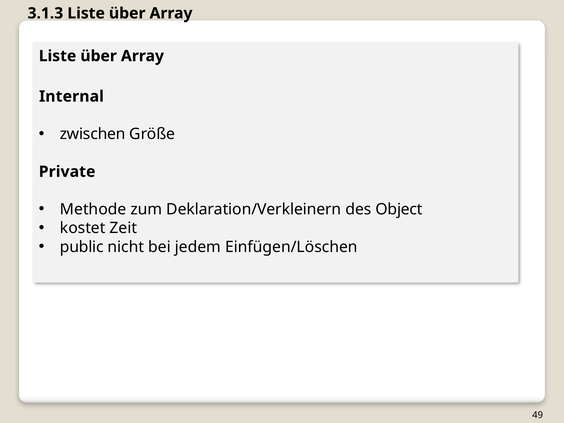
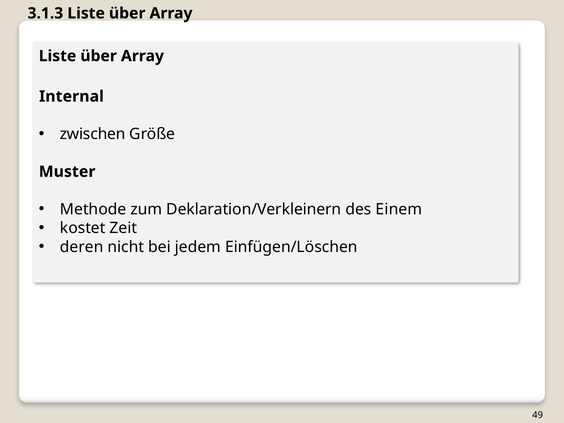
Private: Private -> Muster
Object: Object -> Einem
public: public -> deren
